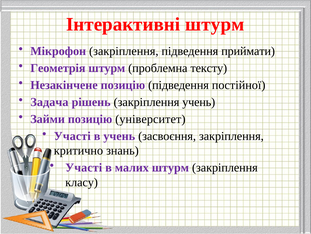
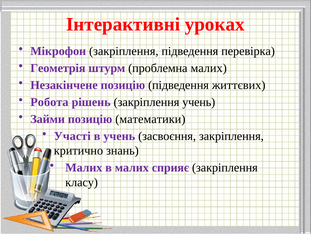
Інтерактивні штурм: штурм -> уроках
приймати: приймати -> перевірка
проблемна тексту: тексту -> малих
постійної: постійної -> життєвих
Задача: Задача -> Робота
університет: університет -> математики
Участі at (84, 167): Участі -> Малих
малих штурм: штурм -> сприяє
